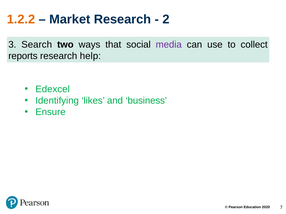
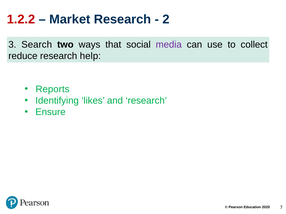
1.2.2 colour: orange -> red
reports: reports -> reduce
Edexcel: Edexcel -> Reports
and business: business -> research
